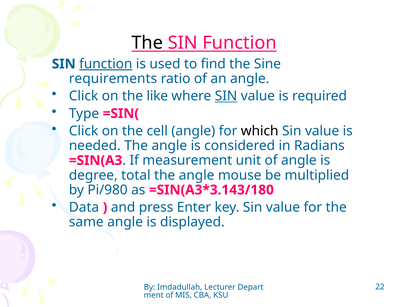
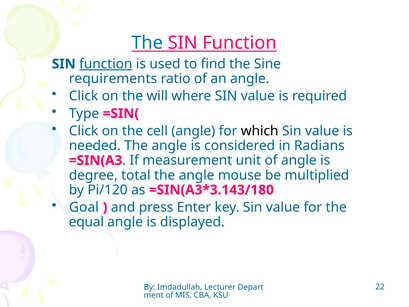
The at (147, 43) colour: black -> blue
like: like -> will
SIN at (226, 96) underline: present -> none
Pi/980: Pi/980 -> Pi/120
Data: Data -> Goal
same: same -> equal
